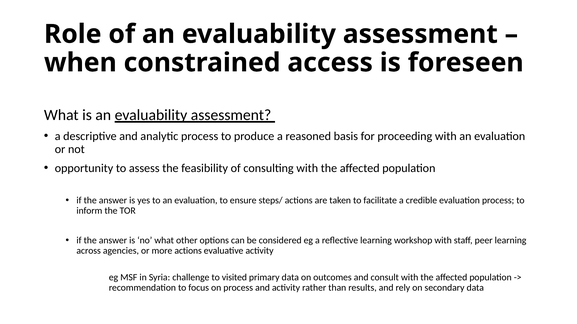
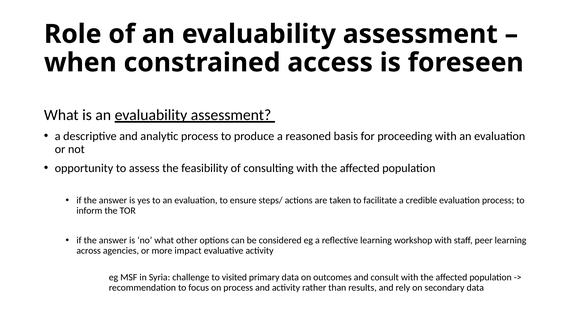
more actions: actions -> impact
